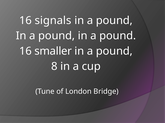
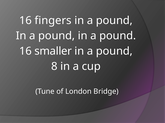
signals: signals -> fingers
